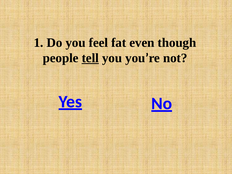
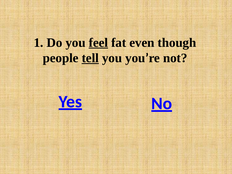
feel underline: none -> present
